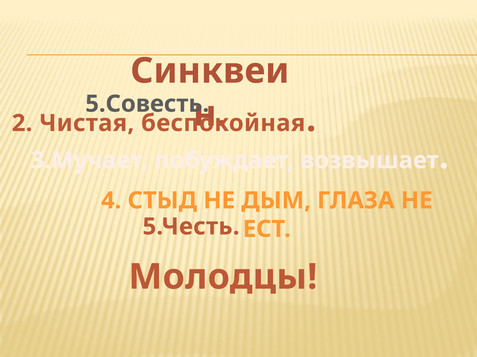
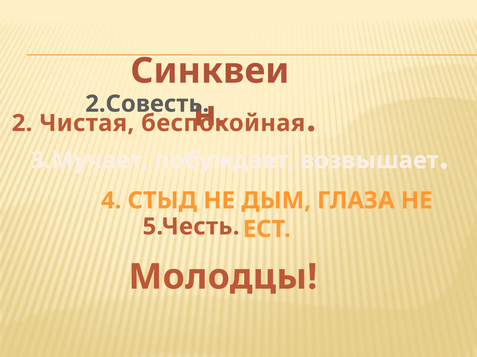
5.Совесть: 5.Совесть -> 2.Совесть
